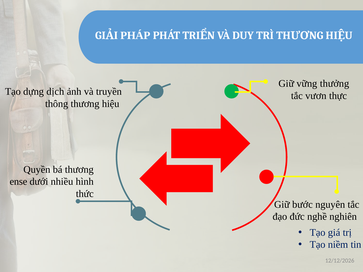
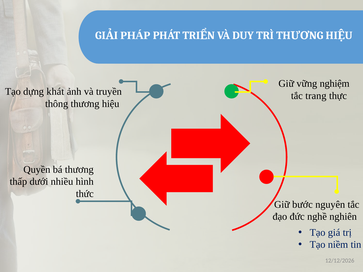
thưởng: thưởng -> nghiệm
dịch: dịch -> khát
vươn: vươn -> trang
ense: ense -> thấp
